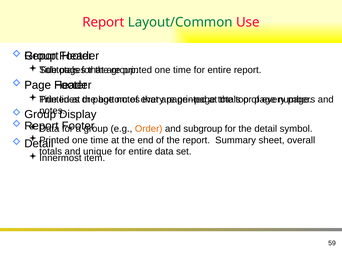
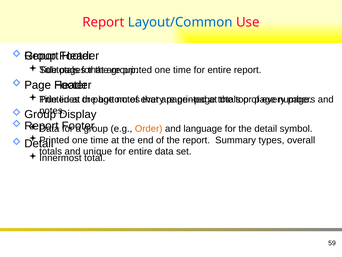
Layout/Common colour: green -> blue
subgroup: subgroup -> language
sheet: sheet -> types
item: item -> total
